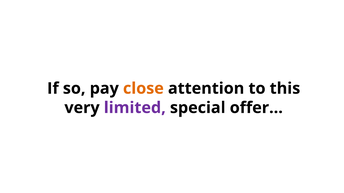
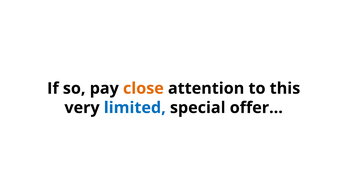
limited colour: purple -> blue
